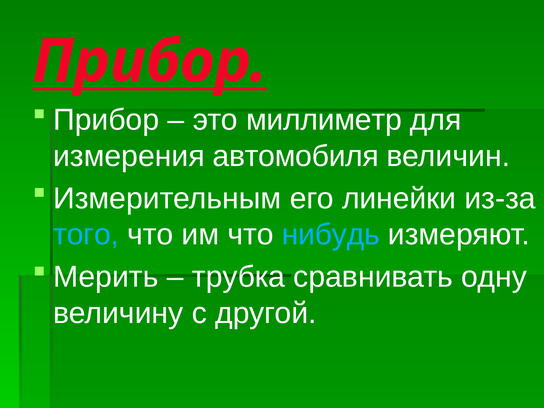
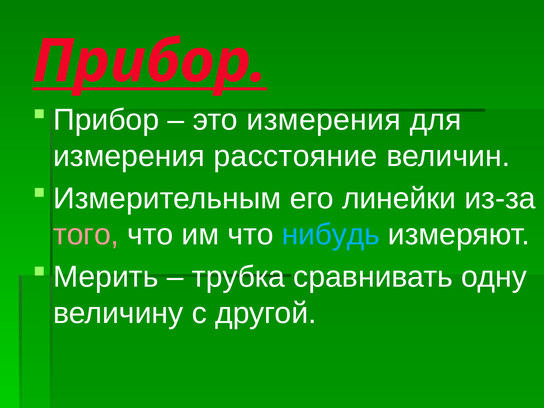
это миллиметр: миллиметр -> измерения
автомобиля: автомобиля -> расстояние
того colour: light blue -> pink
